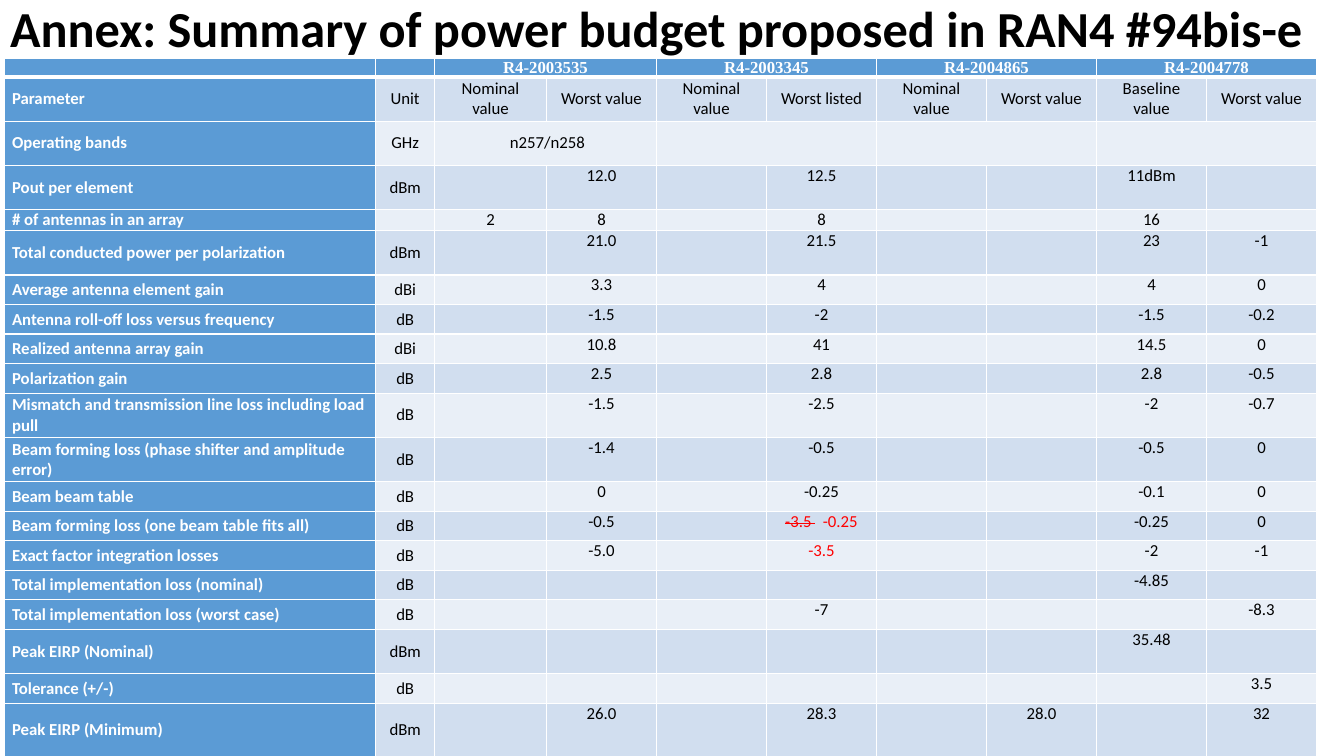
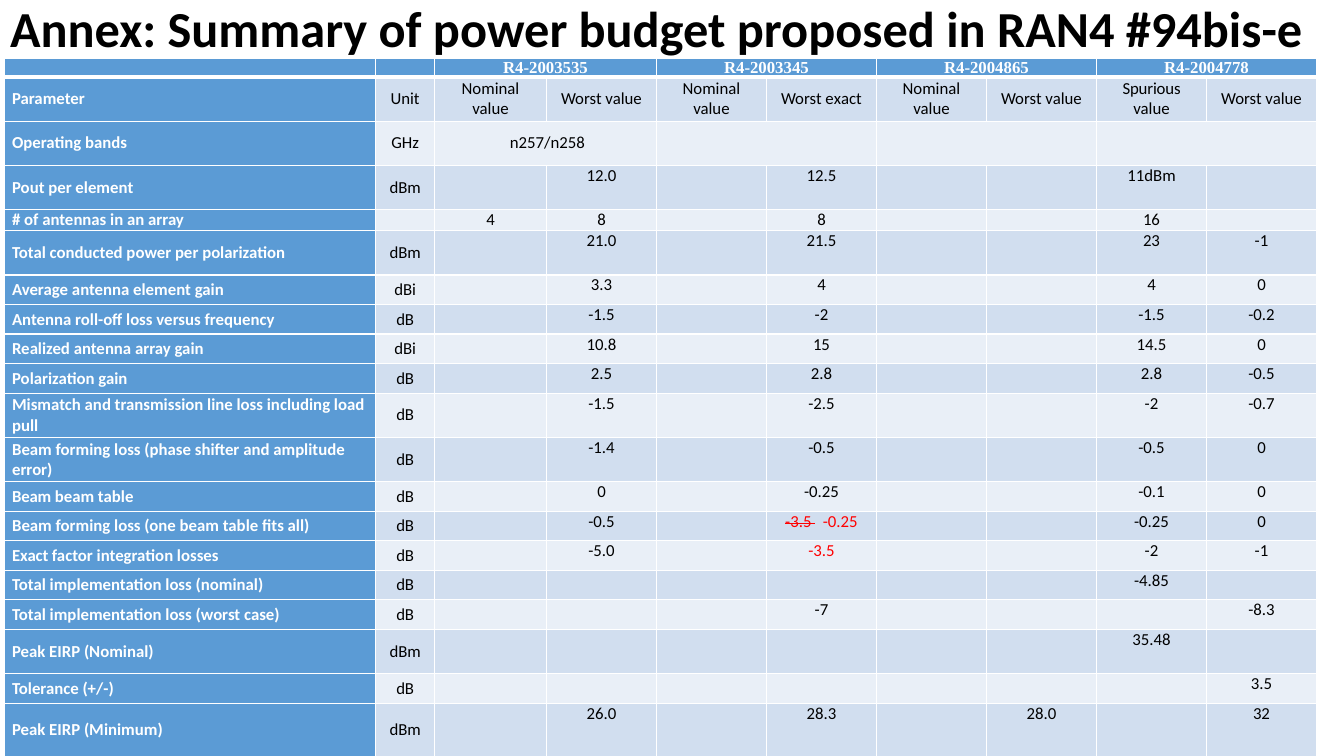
Baseline: Baseline -> Spurious
Worst listed: listed -> exact
array 2: 2 -> 4
41: 41 -> 15
